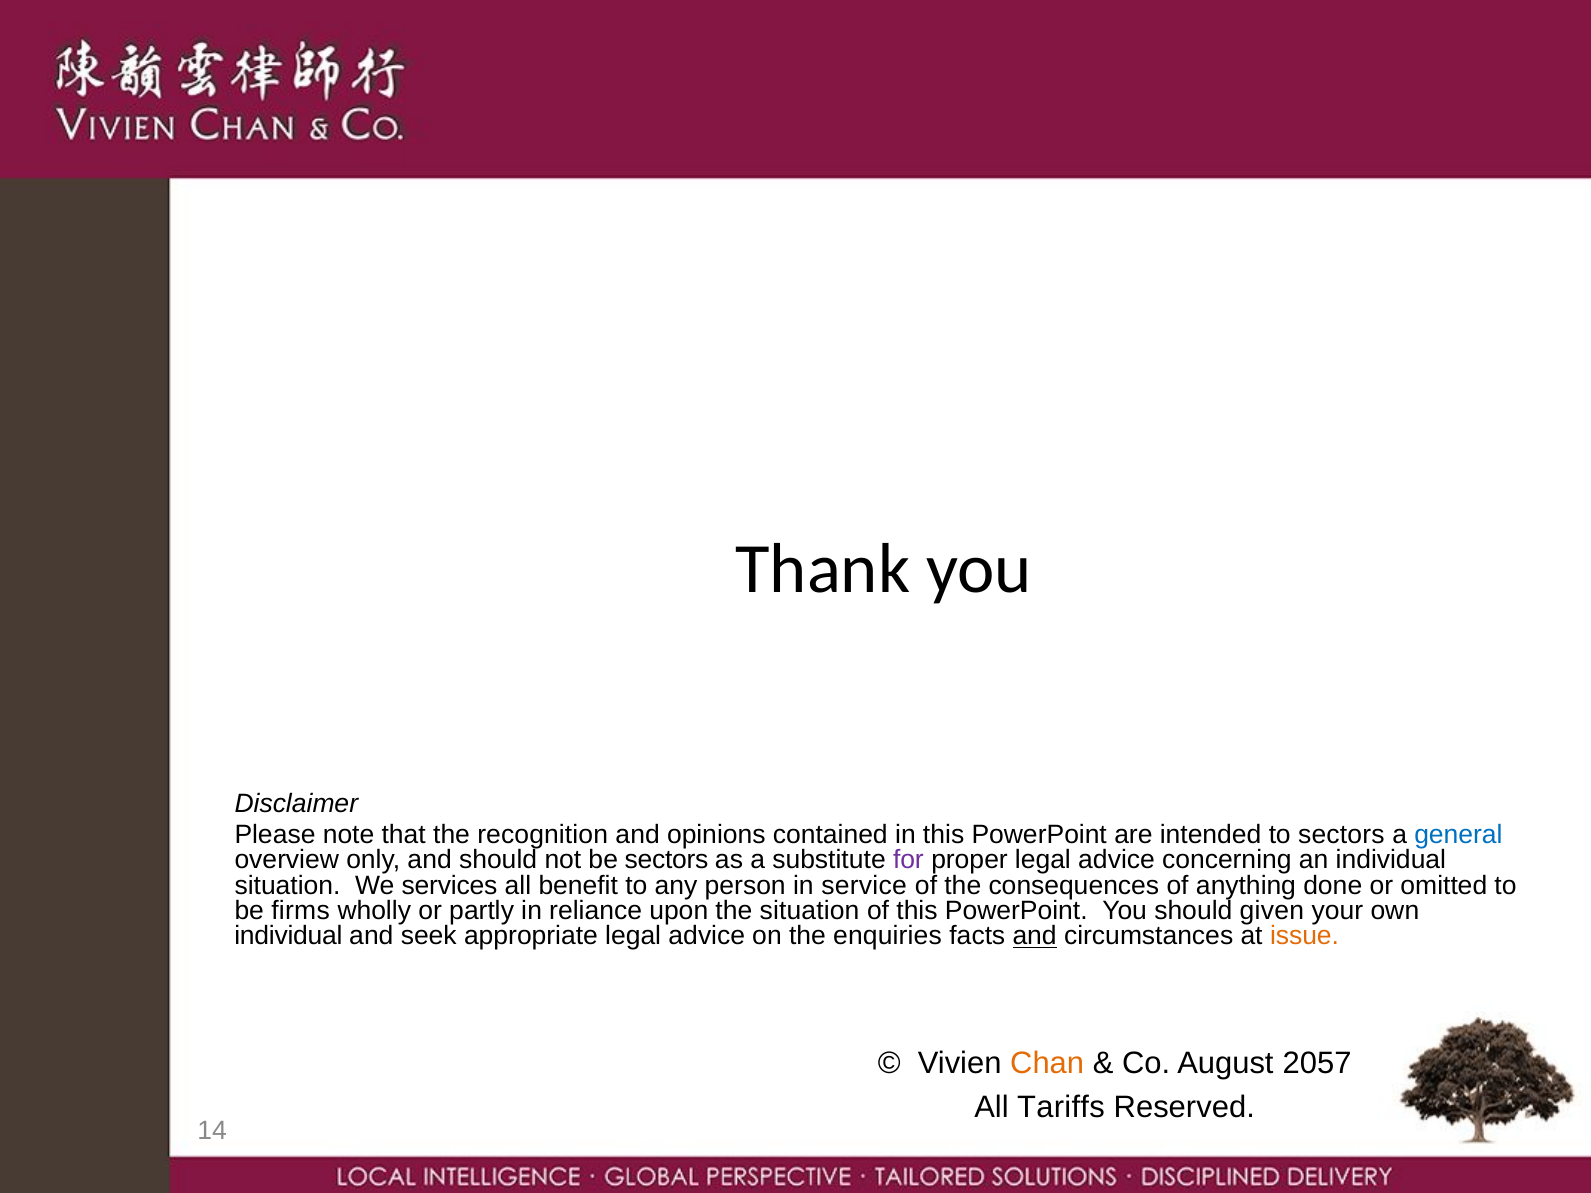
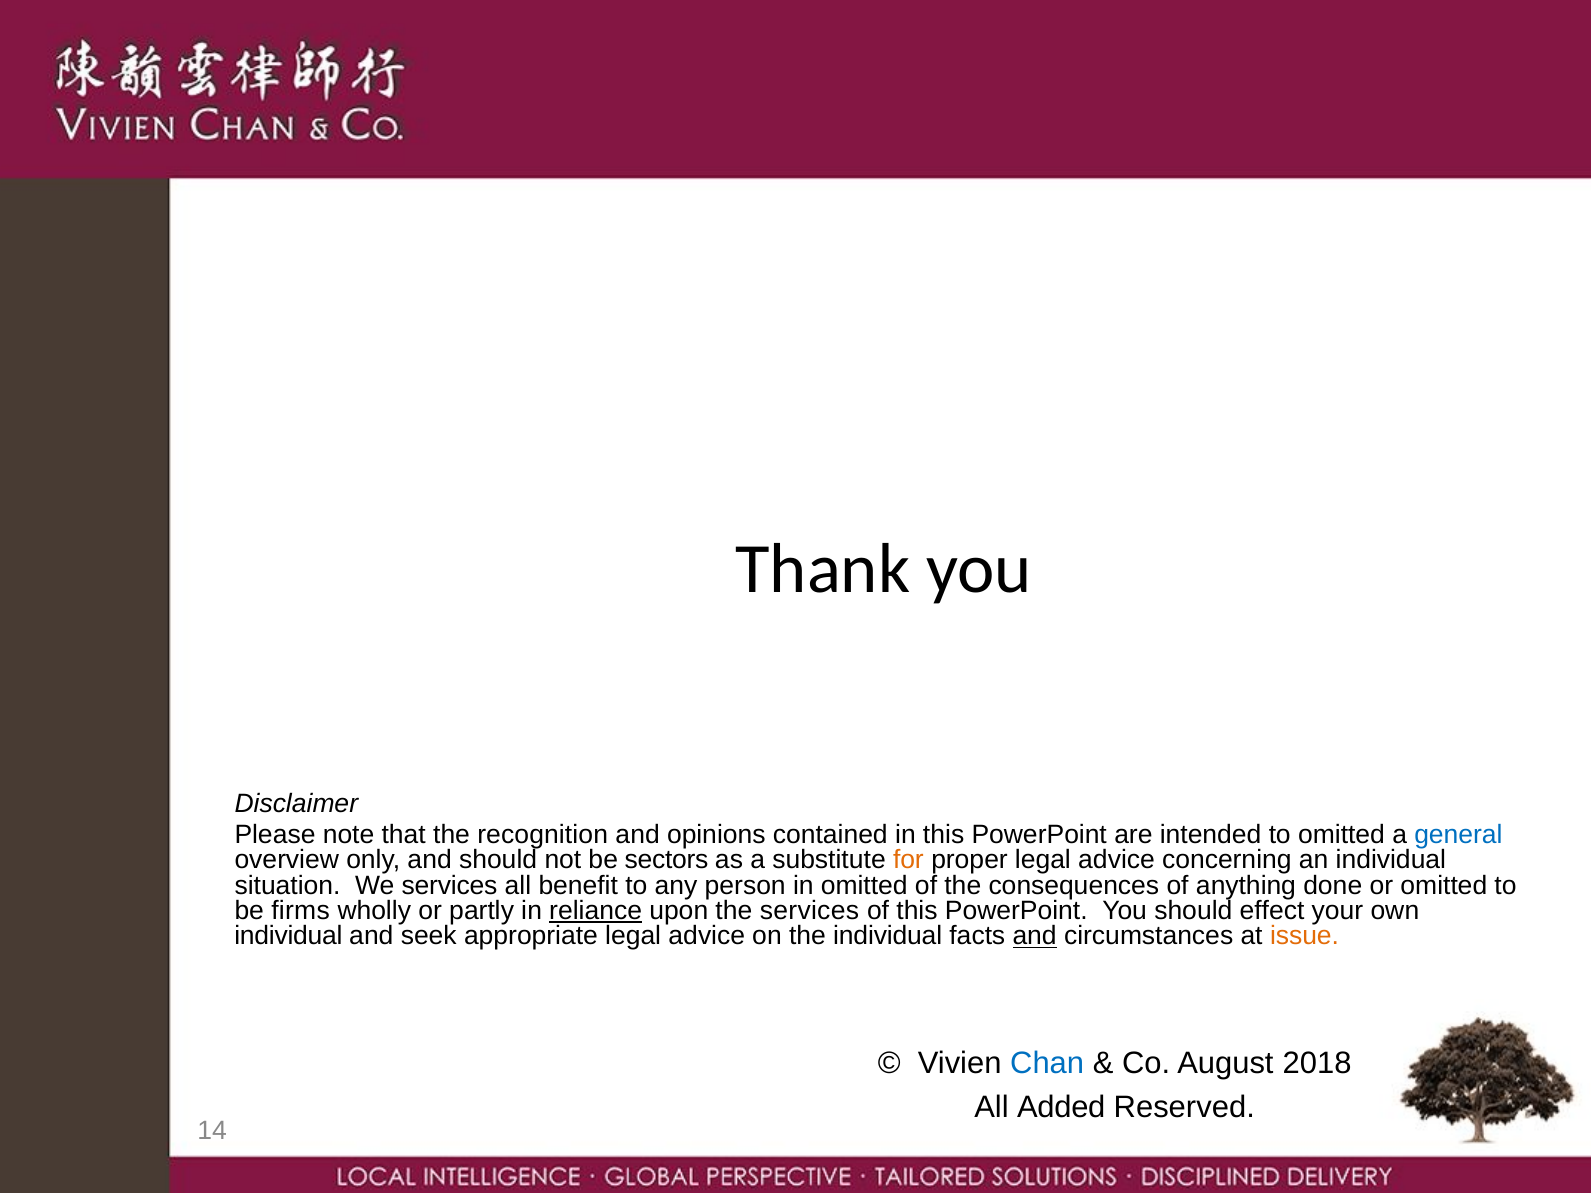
to sectors: sectors -> omitted
for colour: purple -> orange
in service: service -> omitted
reliance underline: none -> present
the situation: situation -> services
given: given -> effect
the enquiries: enquiries -> individual
Chan colour: orange -> blue
2057: 2057 -> 2018
Tariffs: Tariffs -> Added
